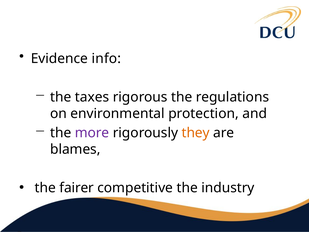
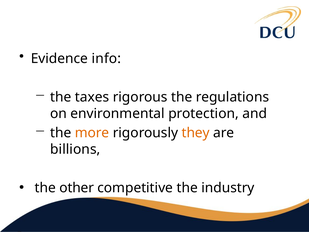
more colour: purple -> orange
blames: blames -> billions
fairer: fairer -> other
